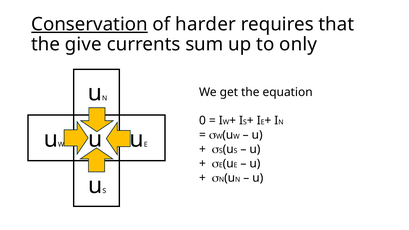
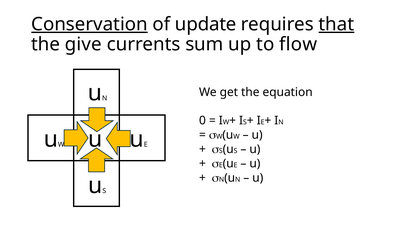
harder: harder -> update
that underline: none -> present
only: only -> flow
